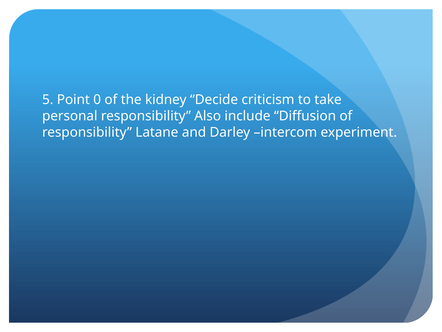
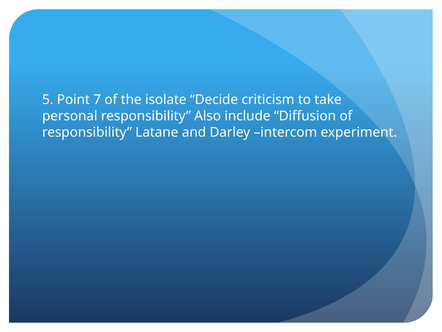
0: 0 -> 7
kidney: kidney -> isolate
